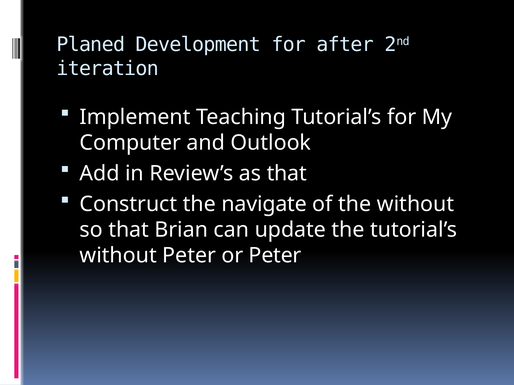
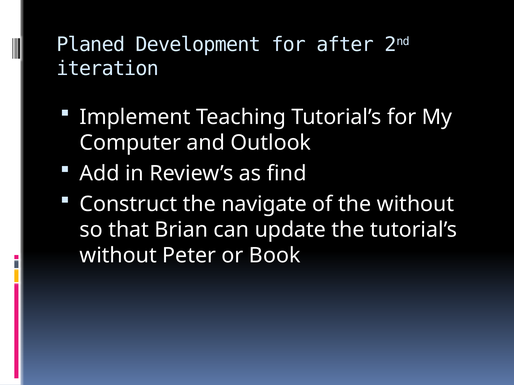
as that: that -> find
or Peter: Peter -> Book
